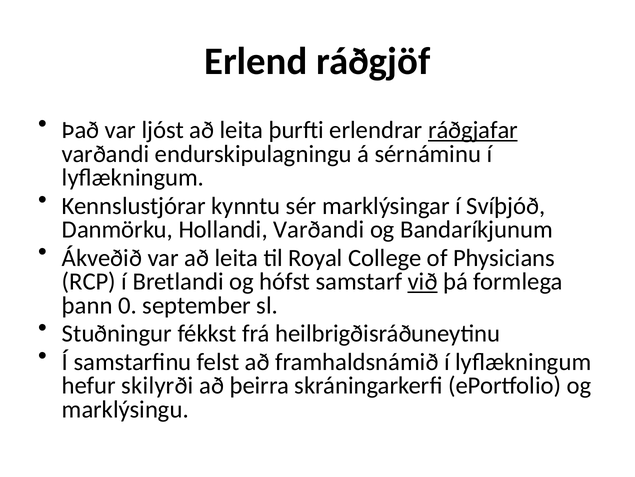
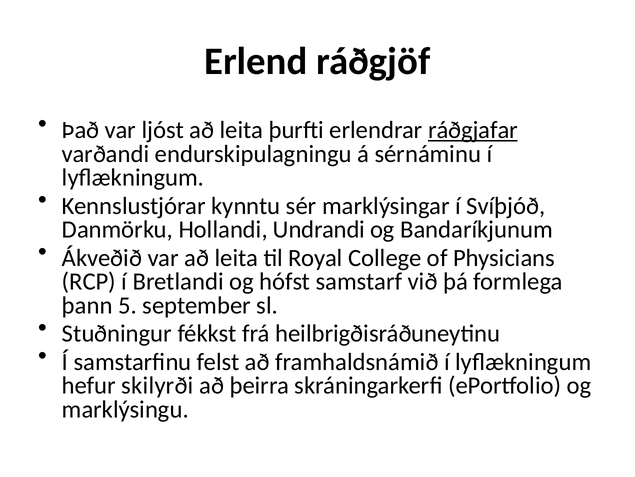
Hollandi Varðandi: Varðandi -> Undrandi
við underline: present -> none
0: 0 -> 5
